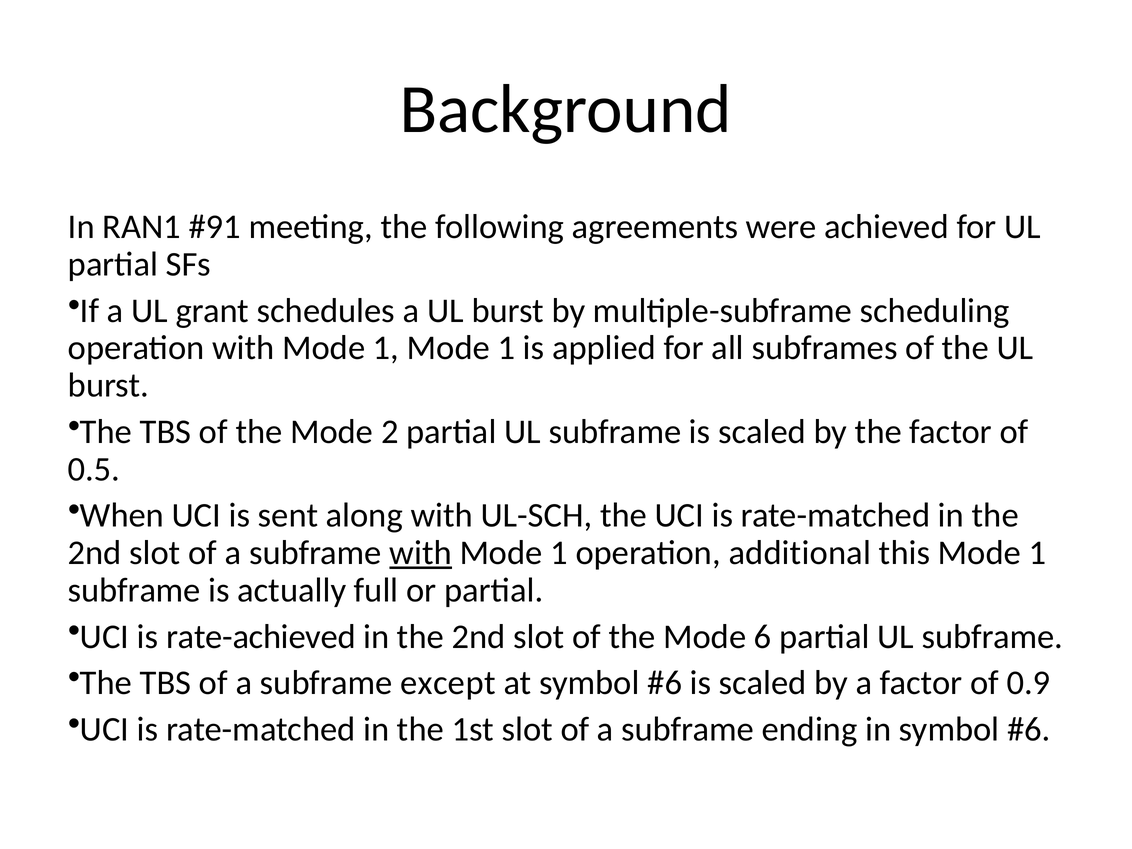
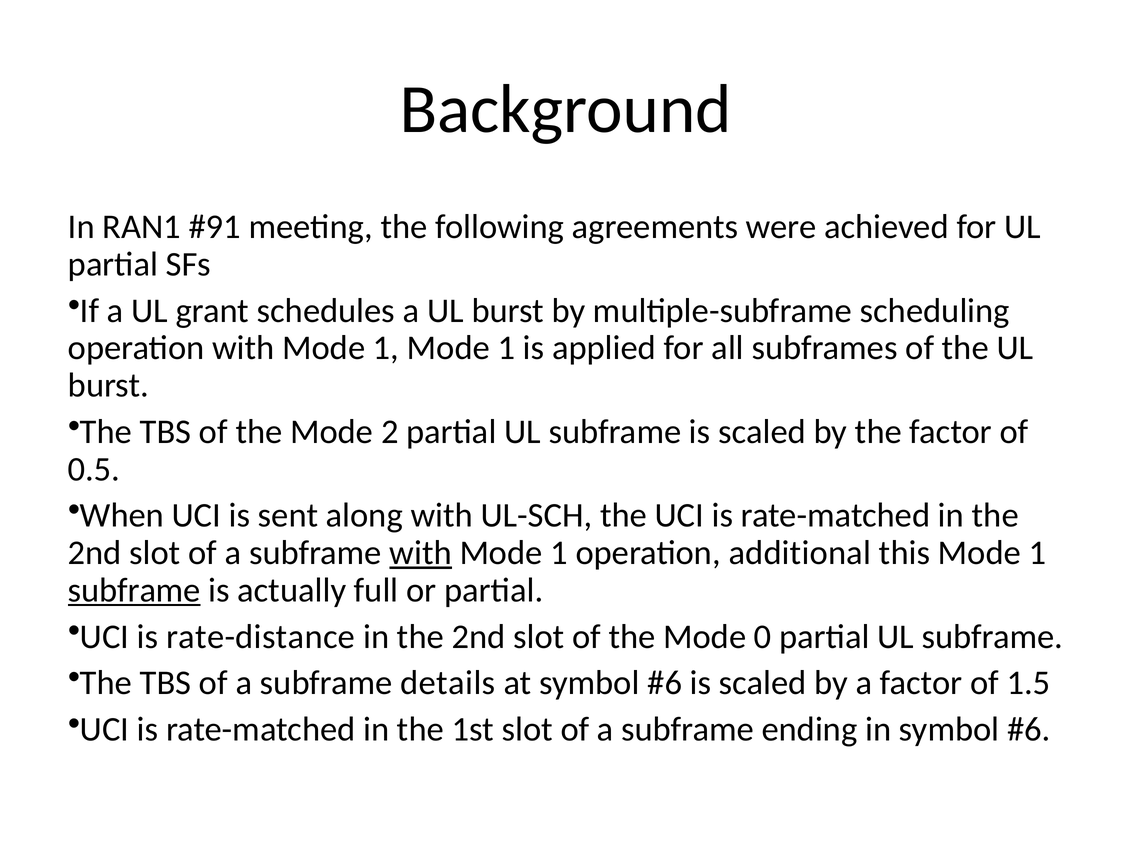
subframe at (134, 590) underline: none -> present
rate-achieved: rate-achieved -> rate-distance
6: 6 -> 0
except: except -> details
0.9: 0.9 -> 1.5
